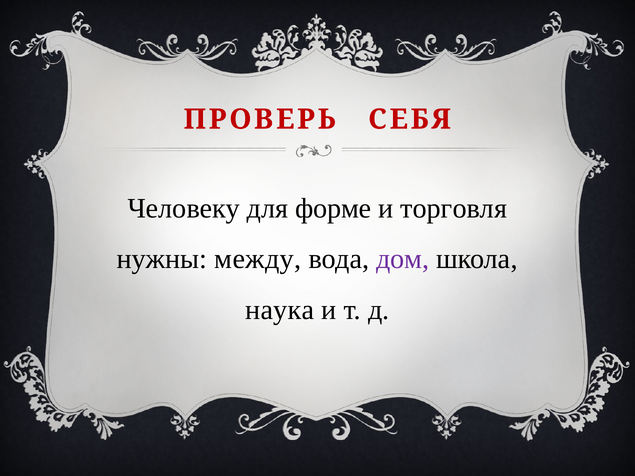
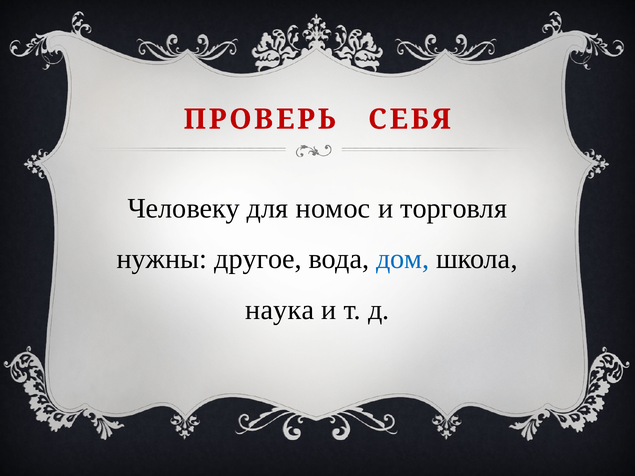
форме: форме -> номос
между: между -> другое
дом colour: purple -> blue
